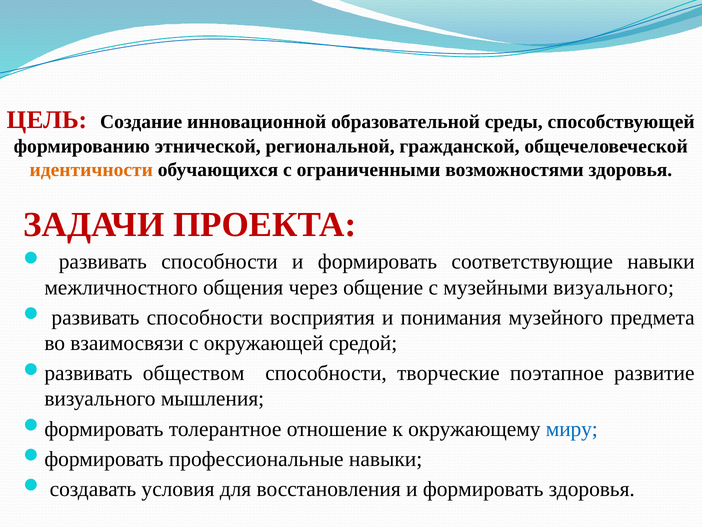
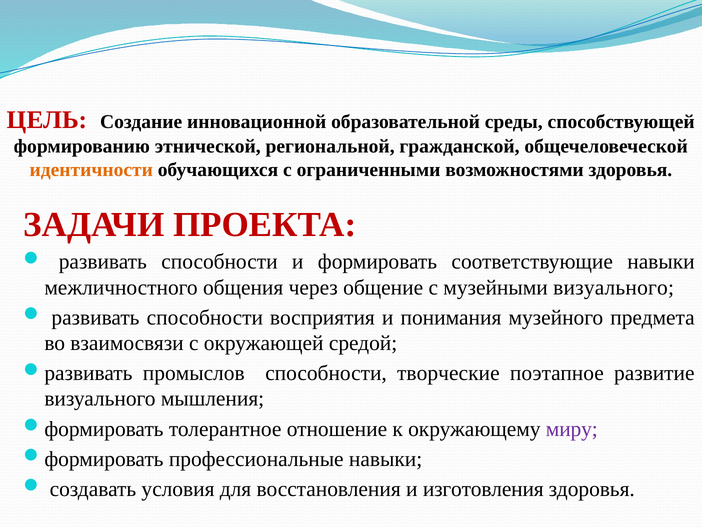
обществом: обществом -> промыслов
миру colour: blue -> purple
восстановления и формировать: формировать -> изготовления
